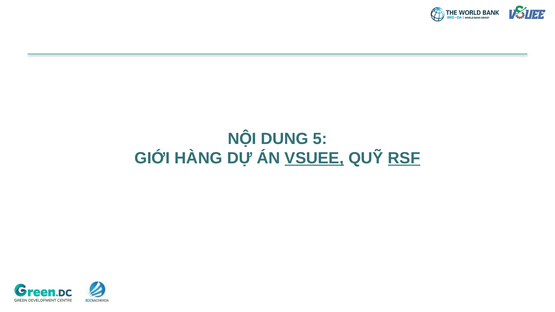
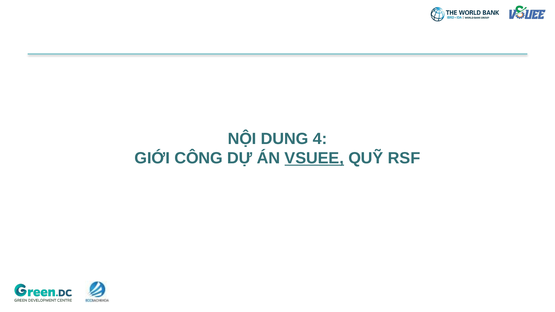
5: 5 -> 4
HÀNG: HÀNG -> CÔNG
RSF underline: present -> none
